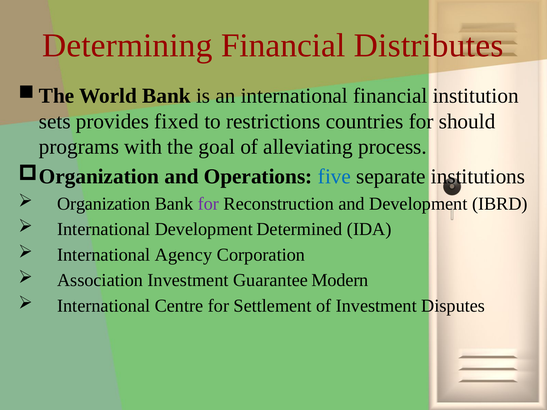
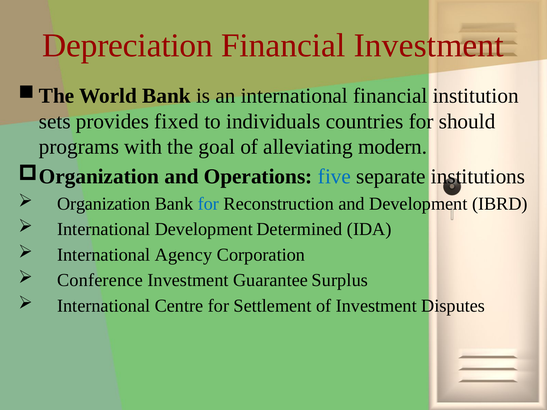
Determining: Determining -> Depreciation
Financial Distributes: Distributes -> Investment
restrictions: restrictions -> individuals
process: process -> modern
for at (208, 204) colour: purple -> blue
Association: Association -> Conference
Modern: Modern -> Surplus
